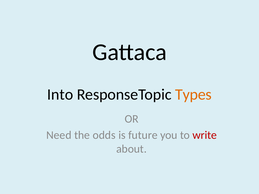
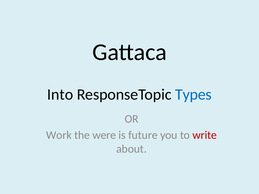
Types colour: orange -> blue
Need: Need -> Work
odds: odds -> were
